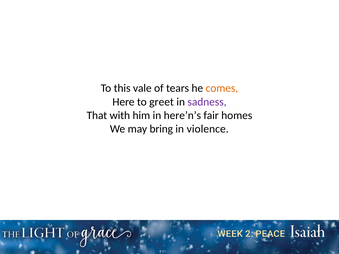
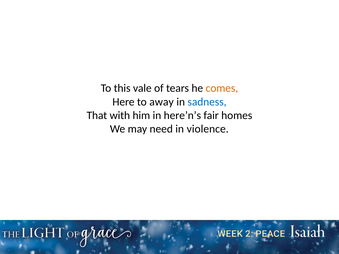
greet: greet -> away
sadness colour: purple -> blue
bring: bring -> need
